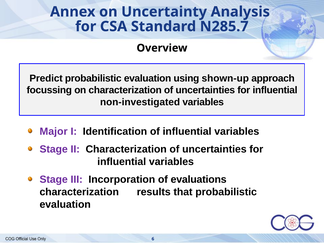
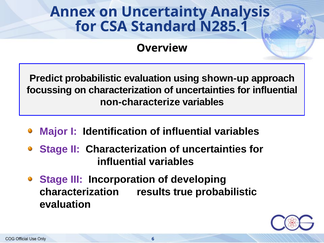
N285.7: N285.7 -> N285.1
non-investigated: non-investigated -> non-characterize
evaluations: evaluations -> developing
that: that -> true
